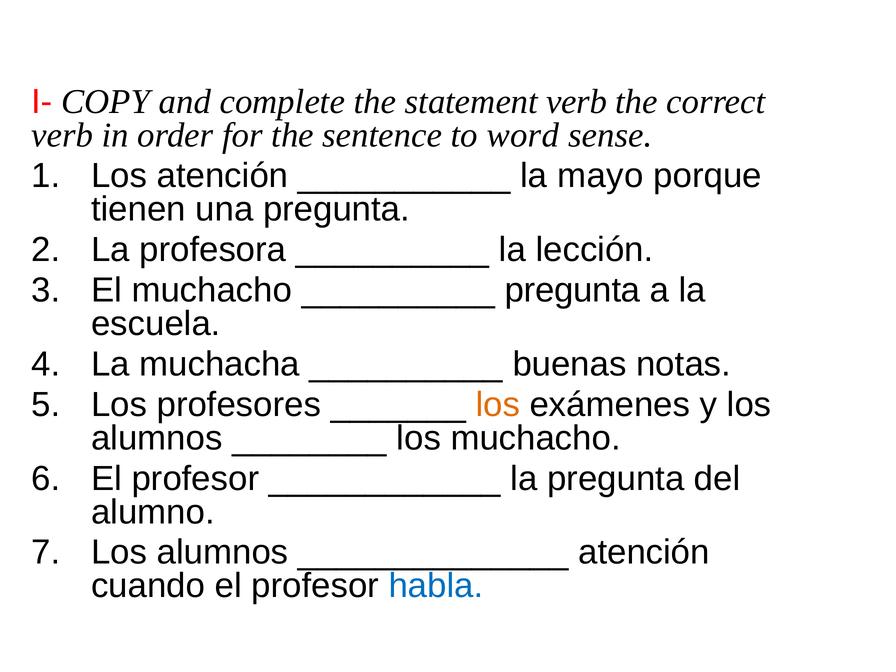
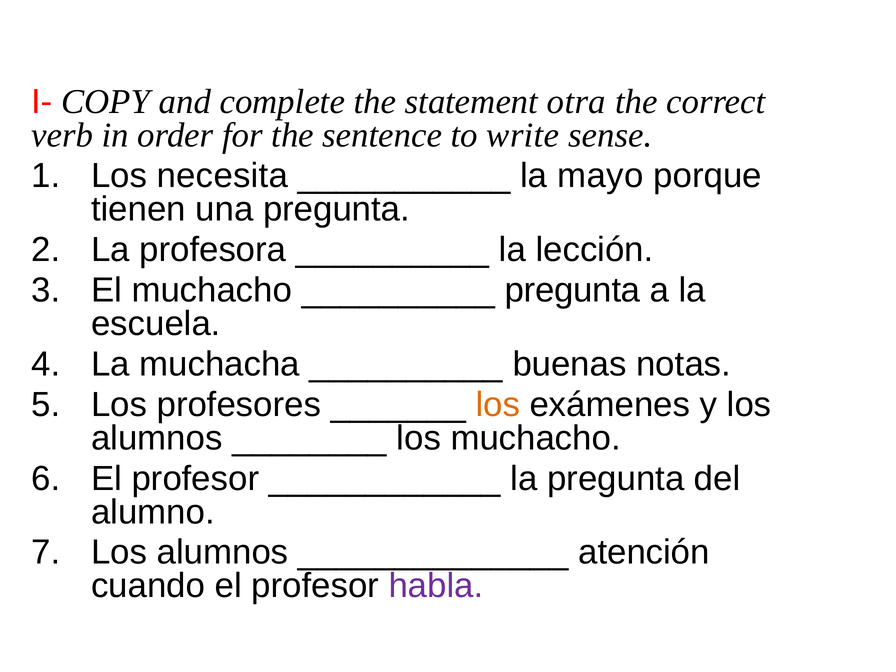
statement verb: verb -> otra
word: word -> write
Los atención: atención -> necesita
habla colour: blue -> purple
